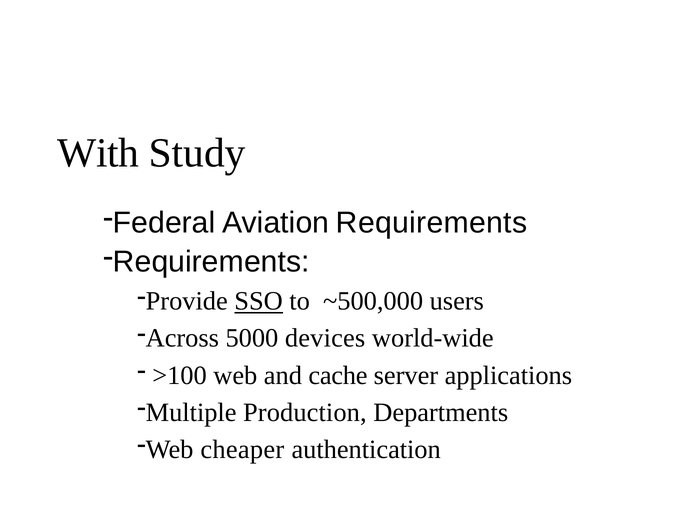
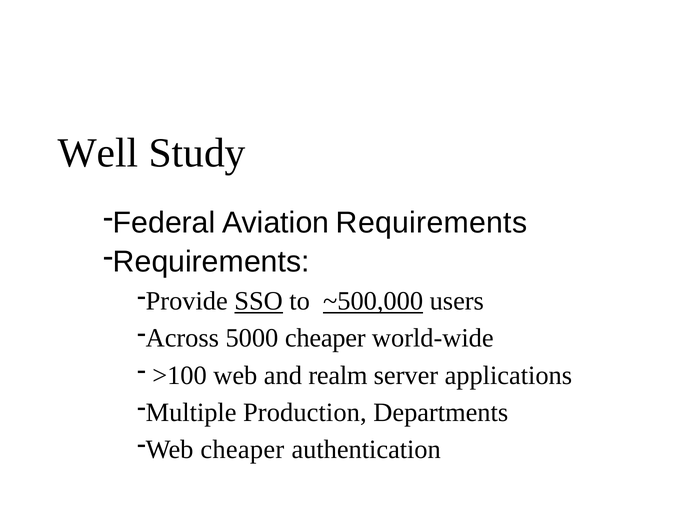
With: With -> Well
~500,000 underline: none -> present
5000 devices: devices -> cheaper
cache: cache -> realm
